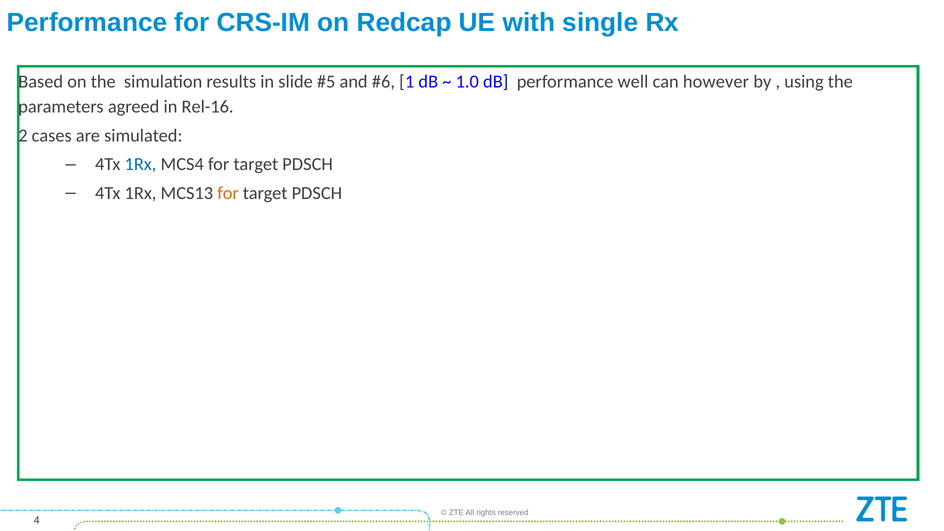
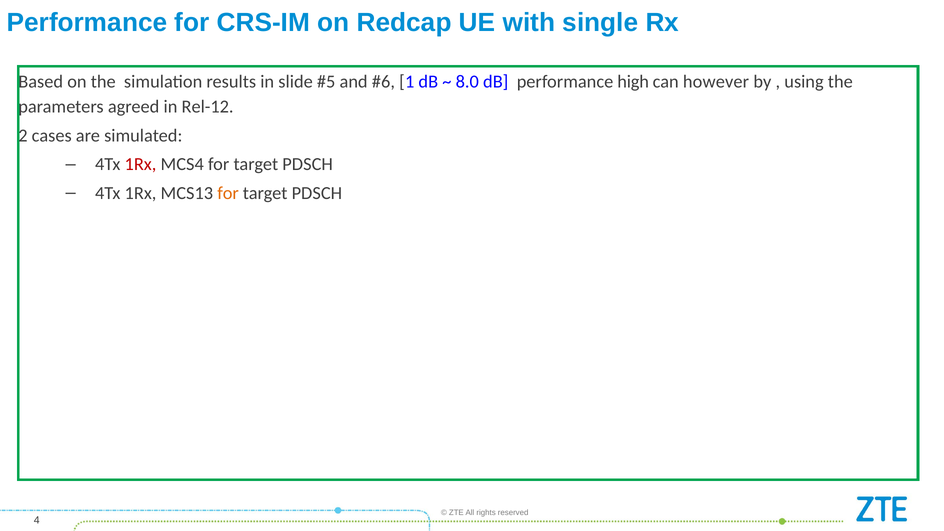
1.0: 1.0 -> 8.0
well: well -> high
Rel-16: Rel-16 -> Rel-12
1Rx at (140, 164) colour: blue -> red
